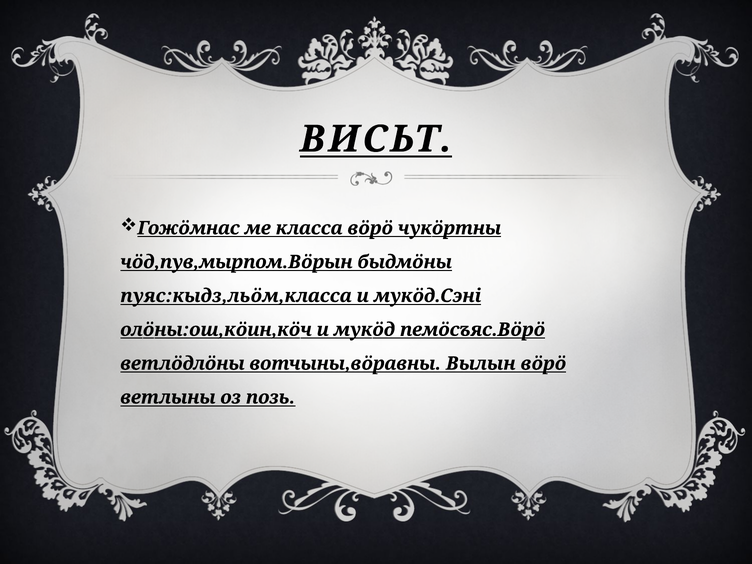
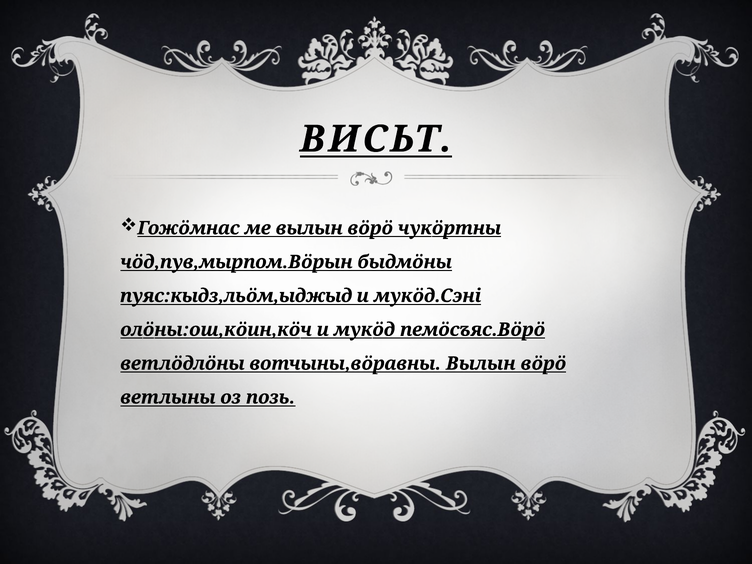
ме класса: класса -> вылын
пуяс:кыдз,льöм,класса: пуяс:кыдз,льöм,класса -> пуяс:кыдз,льöм,ыджыд
